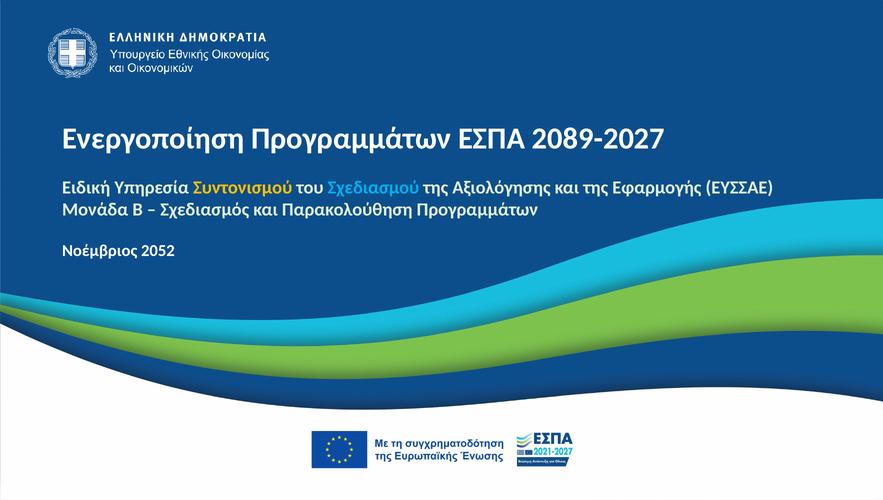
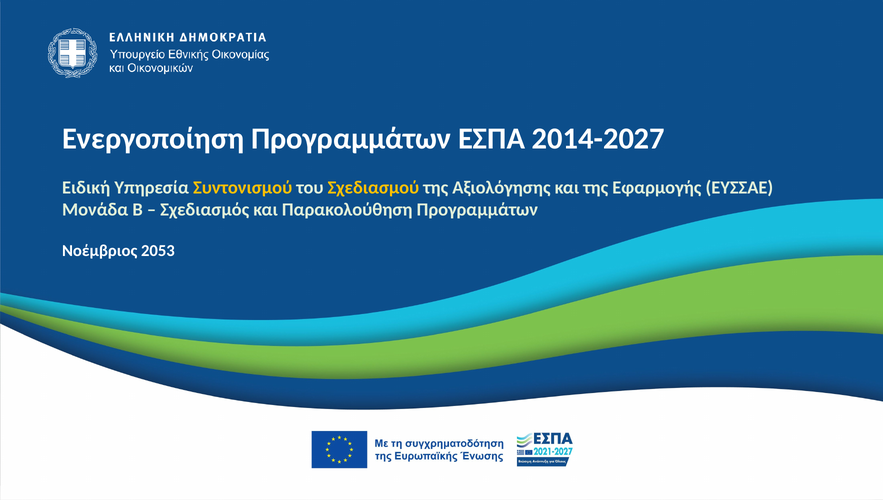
2089-2027: 2089-2027 -> 2014-2027
Σχεδιασμού colour: light blue -> yellow
2052: 2052 -> 2053
